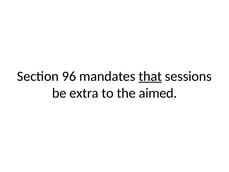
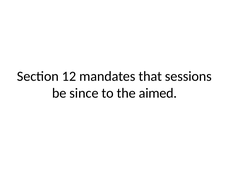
96: 96 -> 12
that underline: present -> none
extra: extra -> since
